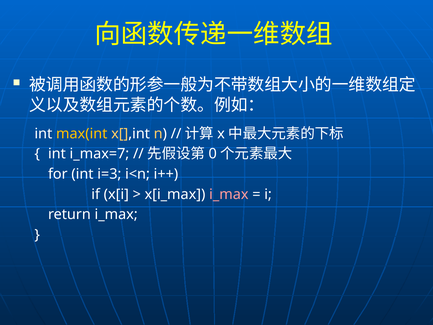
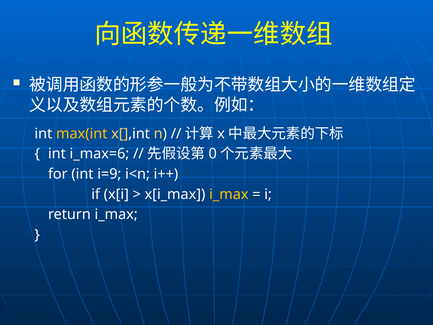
i_max=7: i_max=7 -> i_max=6
i=3: i=3 -> i=9
i_max at (229, 194) colour: pink -> yellow
